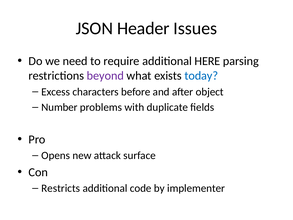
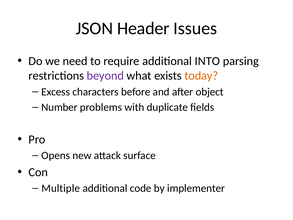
HERE: HERE -> INTO
today colour: blue -> orange
Restricts: Restricts -> Multiple
